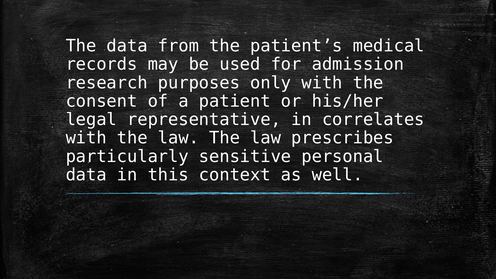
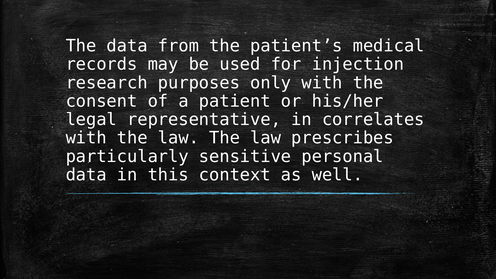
admission: admission -> injection
